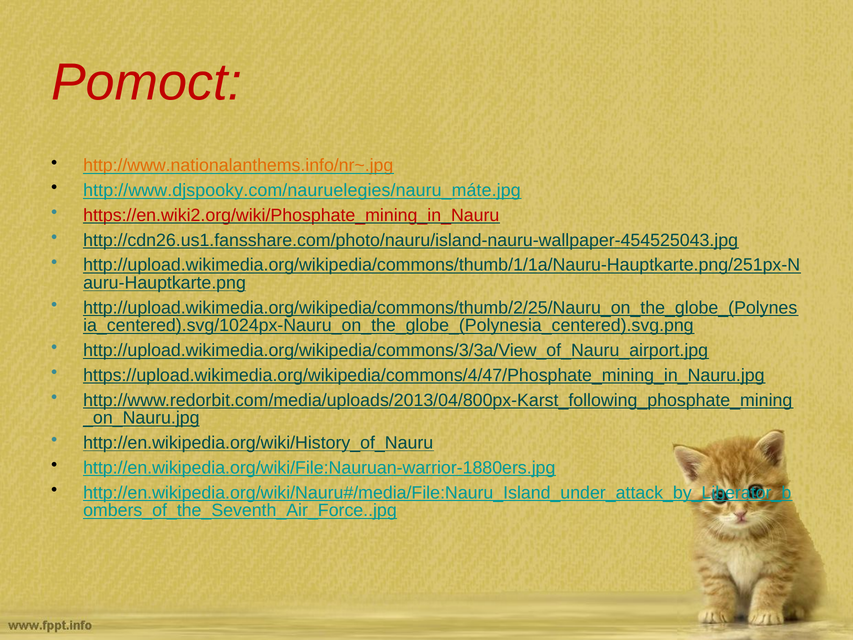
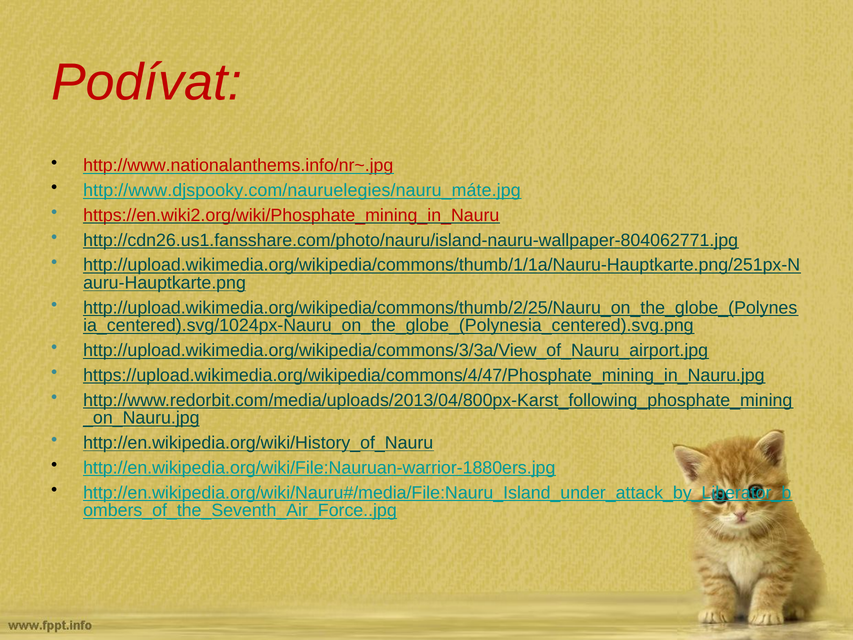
Pomoct: Pomoct -> Podívat
http://www.nationalanthems.info/nr~.jpg colour: orange -> red
http://cdn26.us1.fansshare.com/photo/nauru/island-nauru-wallpaper-454525043.jpg: http://cdn26.us1.fansshare.com/photo/nauru/island-nauru-wallpaper-454525043.jpg -> http://cdn26.us1.fansshare.com/photo/nauru/island-nauru-wallpaper-804062771.jpg
